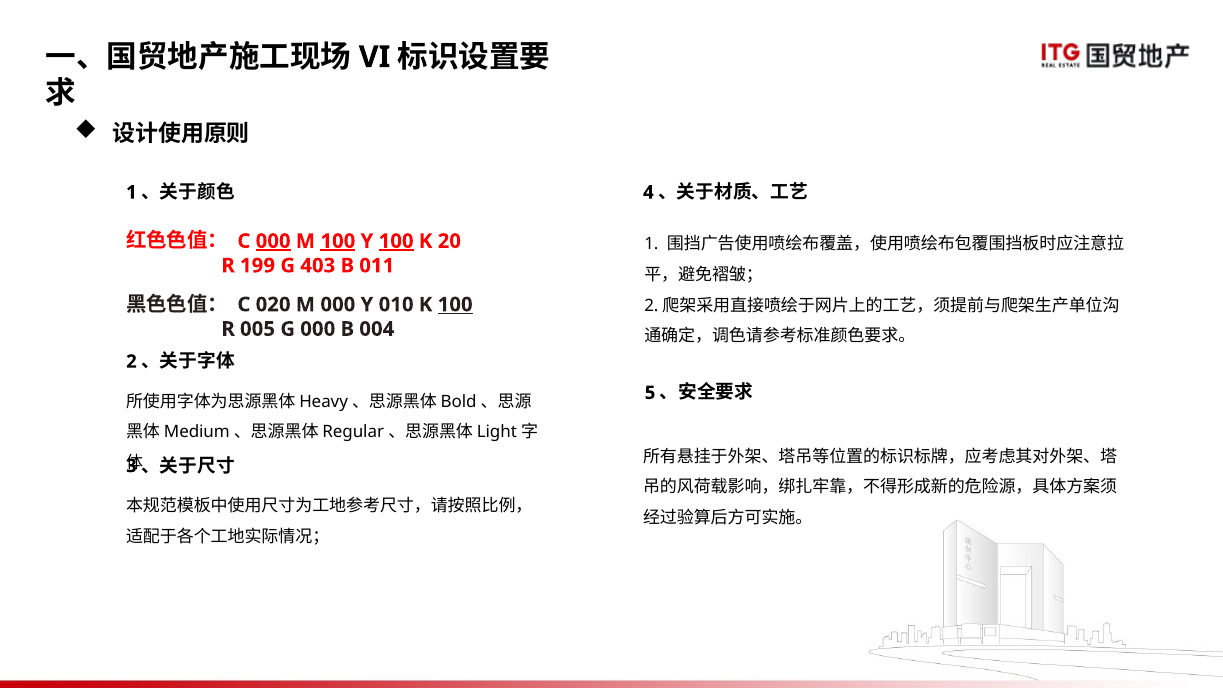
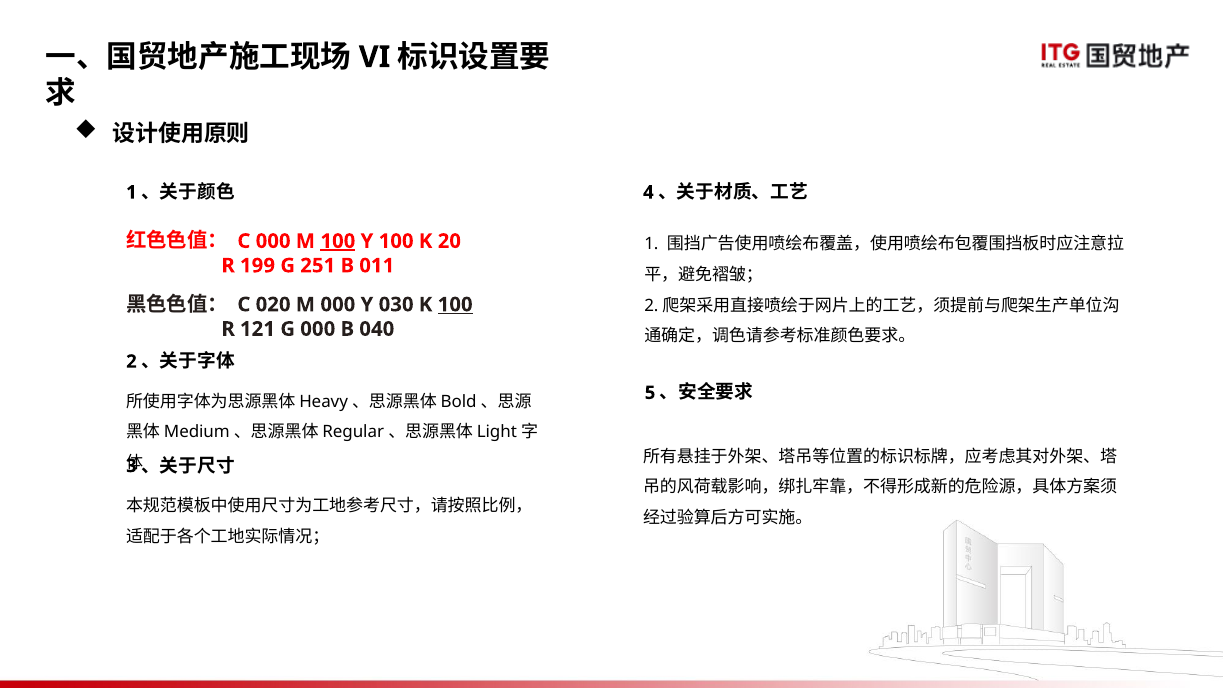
000 at (273, 241) underline: present -> none
100 at (396, 241) underline: present -> none
403: 403 -> 251
010: 010 -> 030
005: 005 -> 121
004: 004 -> 040
